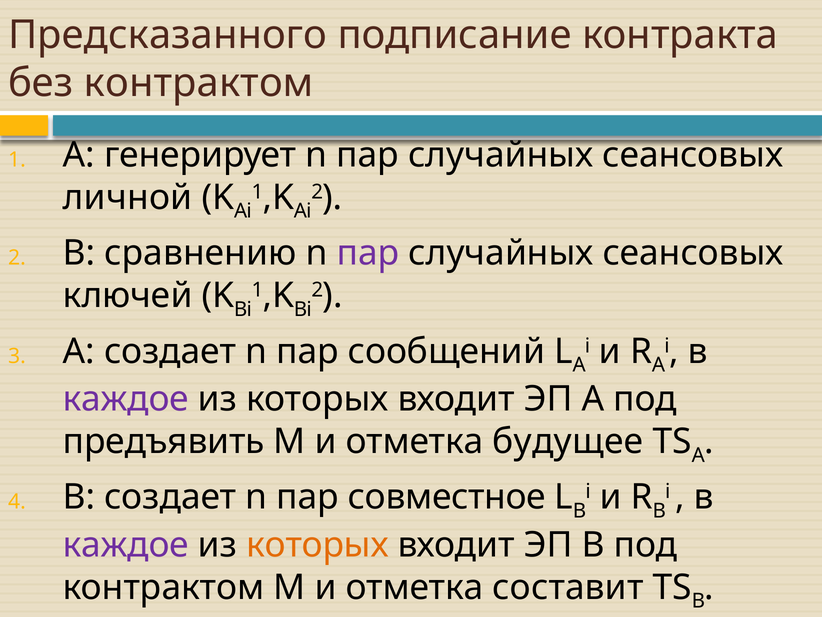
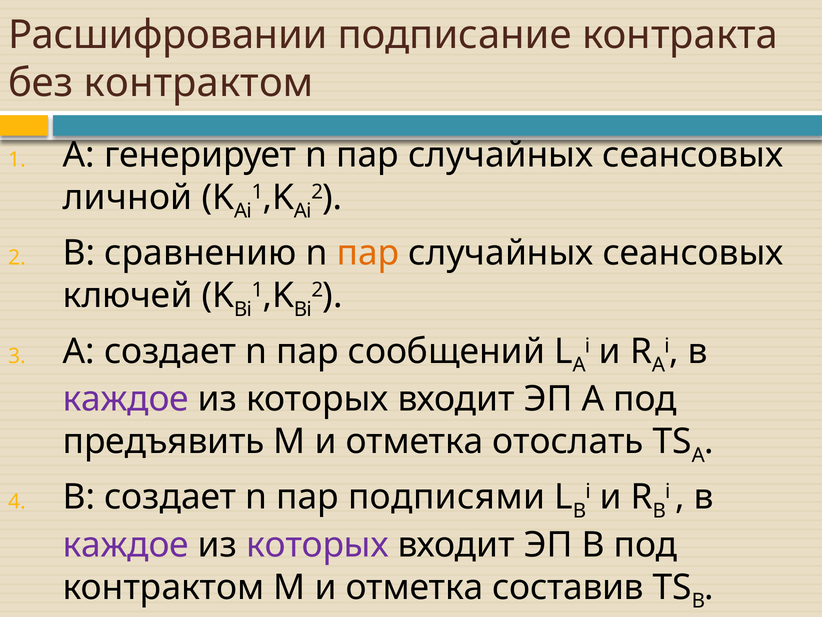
Предсказанного: Предсказанного -> Расшифровании
пар at (368, 253) colour: purple -> orange
будущее: будущее -> отослать
совместное: совместное -> подписями
которых at (317, 544) colour: orange -> purple
составит: составит -> составив
